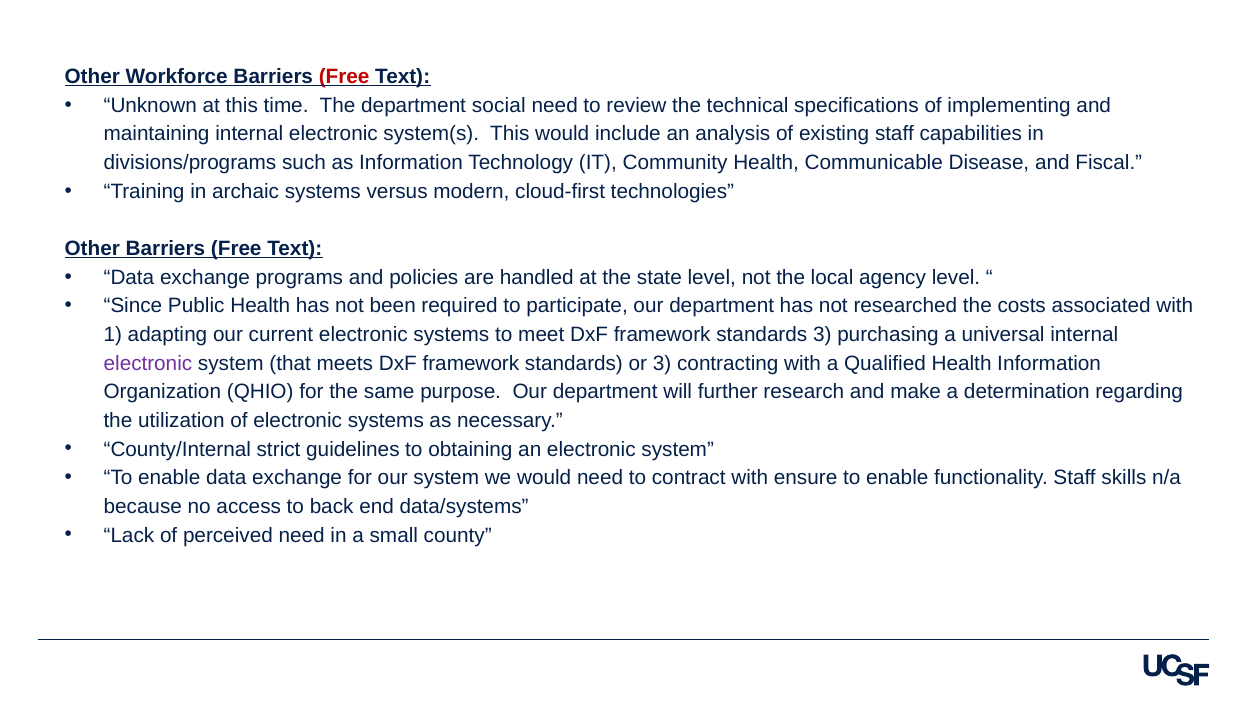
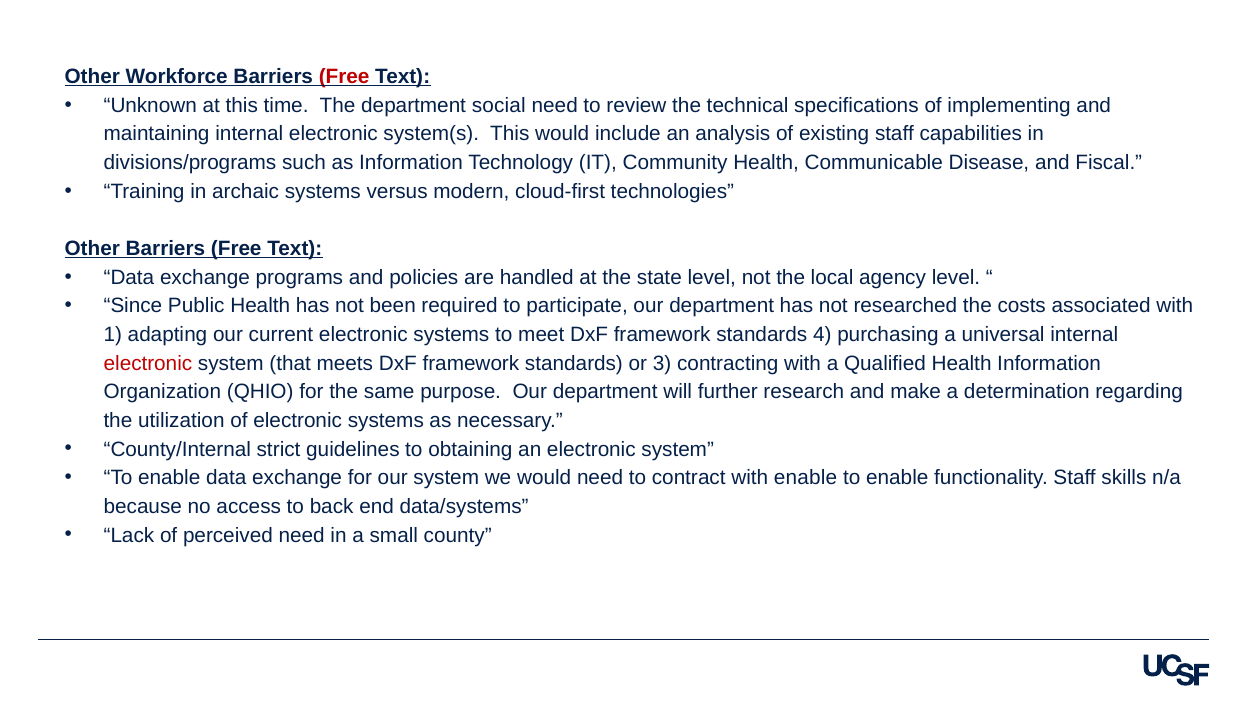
standards 3: 3 -> 4
electronic at (148, 363) colour: purple -> red
with ensure: ensure -> enable
